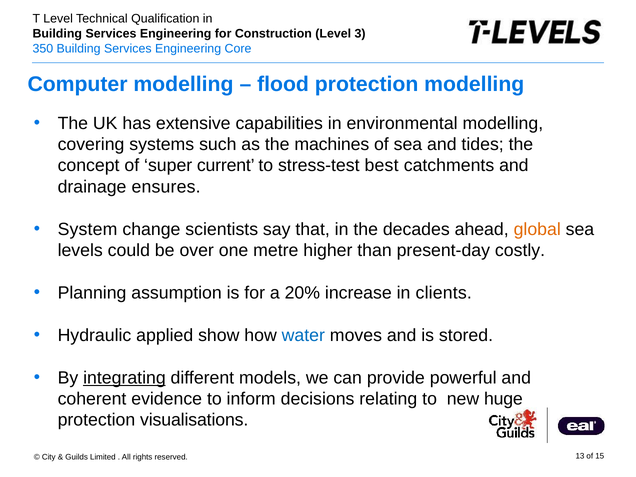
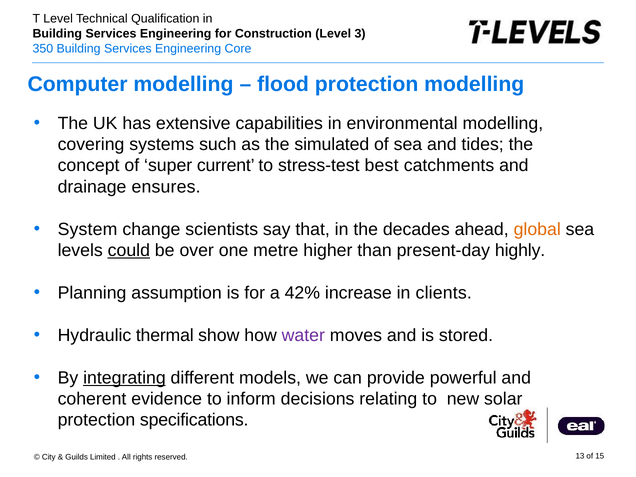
machines: machines -> simulated
could underline: none -> present
costly: costly -> highly
20%: 20% -> 42%
applied: applied -> thermal
water colour: blue -> purple
huge: huge -> solar
visualisations: visualisations -> specifications
